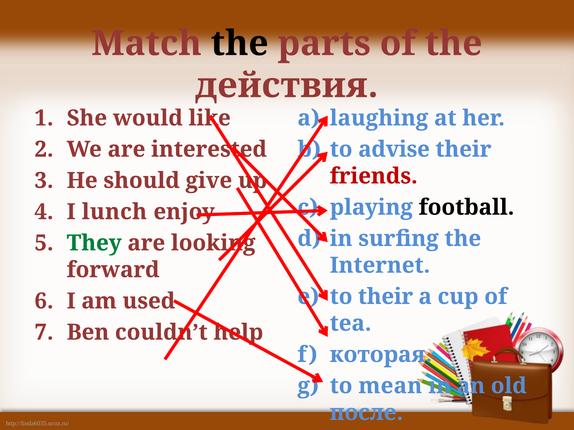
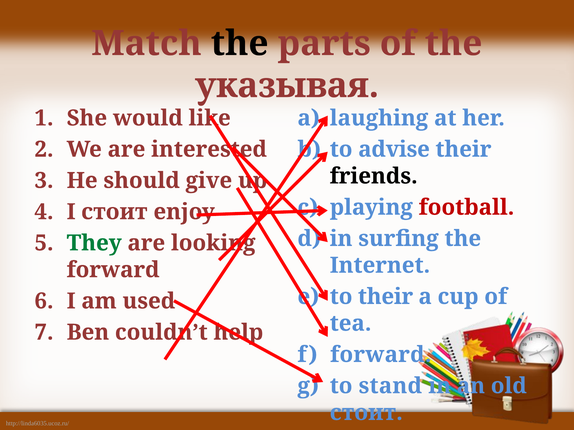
действия: действия -> указывая
friends colour: red -> black
football colour: black -> red
I lunch: lunch -> стоит
которая at (381, 355): которая -> forward
mean: mean -> stand
после at (366, 413): после -> стоит
